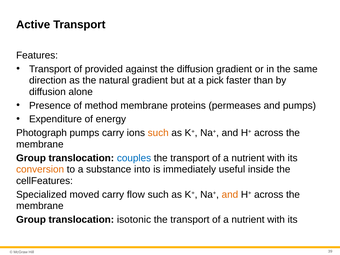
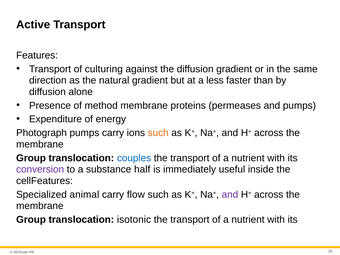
provided: provided -> culturing
pick: pick -> less
conversion colour: orange -> purple
into: into -> half
moved: moved -> animal
and at (230, 195) colour: orange -> purple
